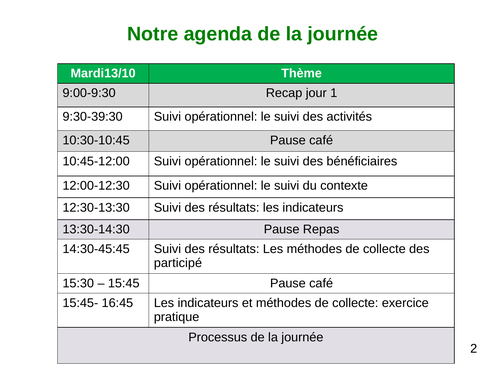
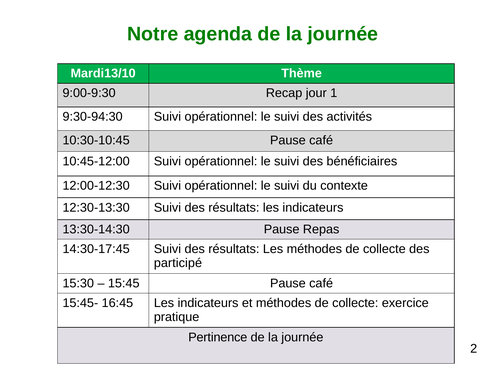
9:30-39:30: 9:30-39:30 -> 9:30-94:30
14:30-45:45: 14:30-45:45 -> 14:30-17:45
Processus: Processus -> Pertinence
